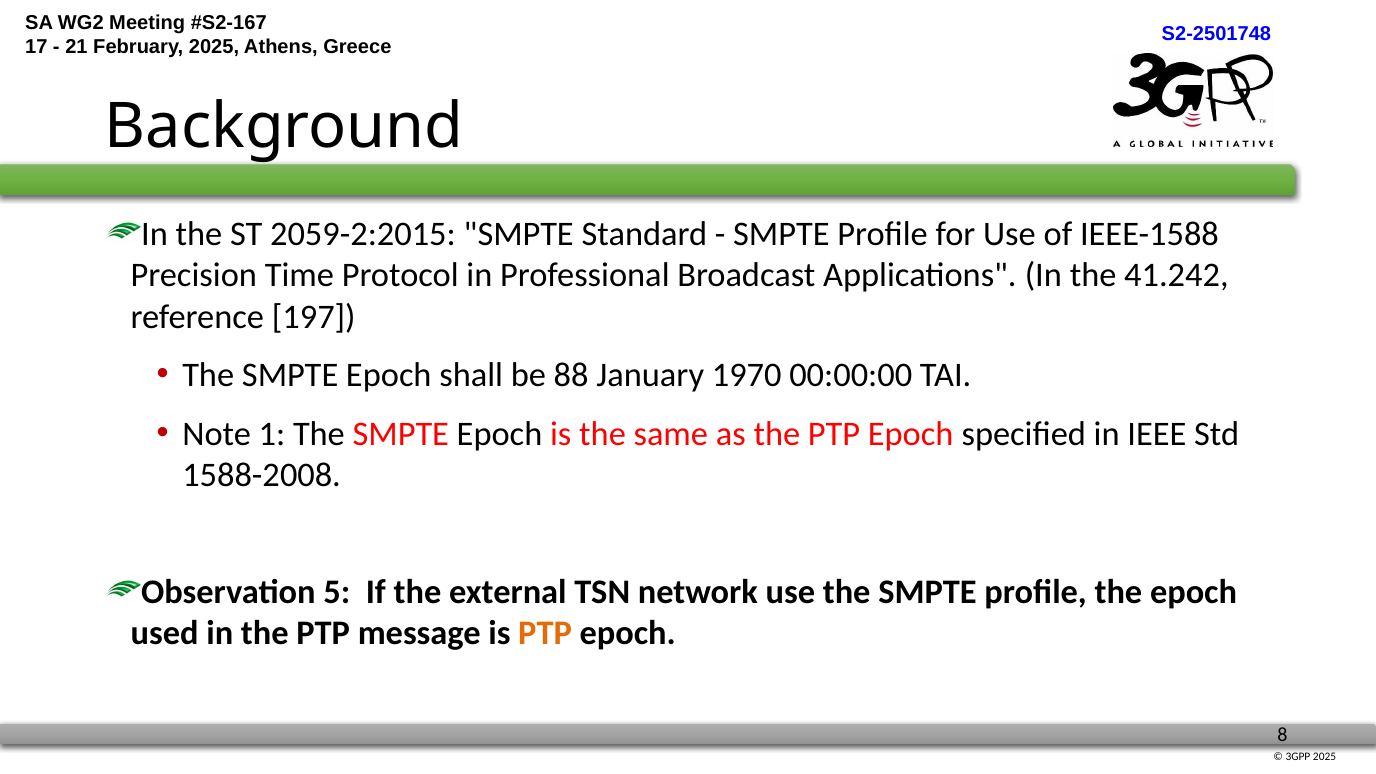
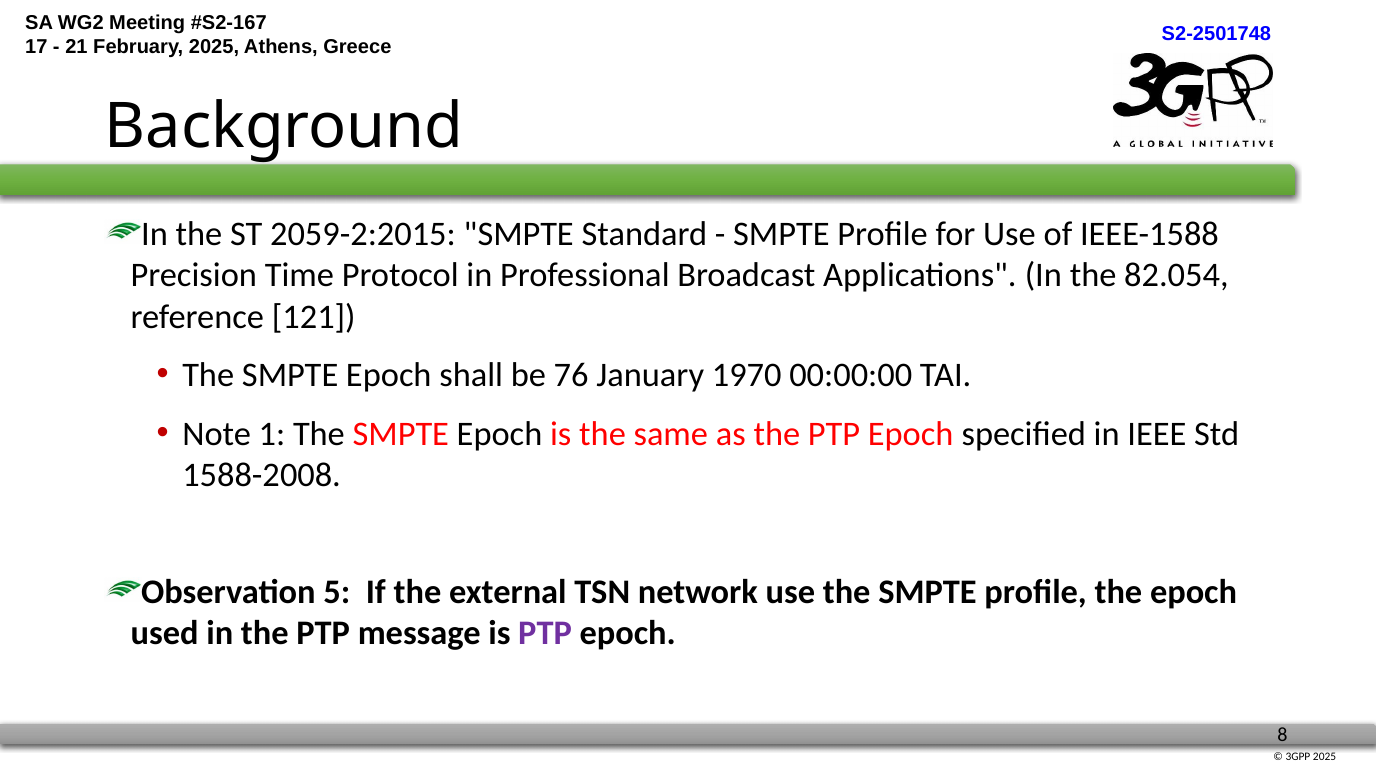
41.242: 41.242 -> 82.054
197: 197 -> 121
88: 88 -> 76
PTP at (545, 633) colour: orange -> purple
